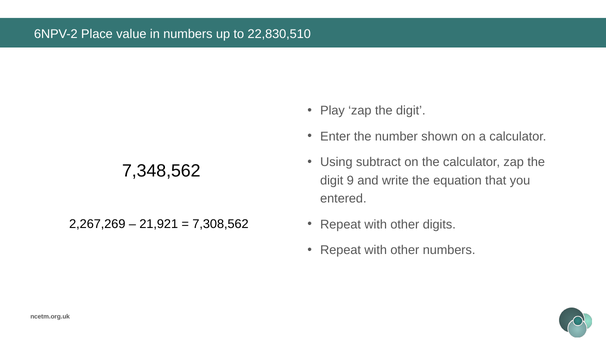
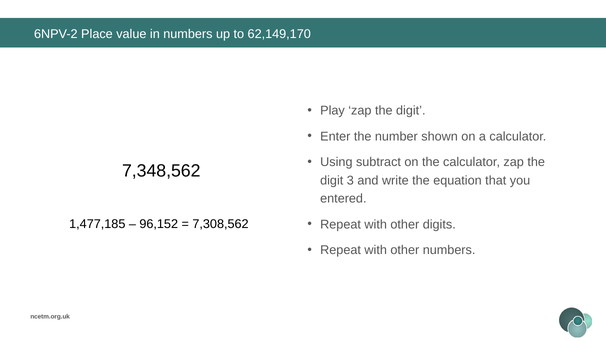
22,830,510: 22,830,510 -> 62,149,170
9: 9 -> 3
2,267,269: 2,267,269 -> 1,477,185
21,921: 21,921 -> 96,152
